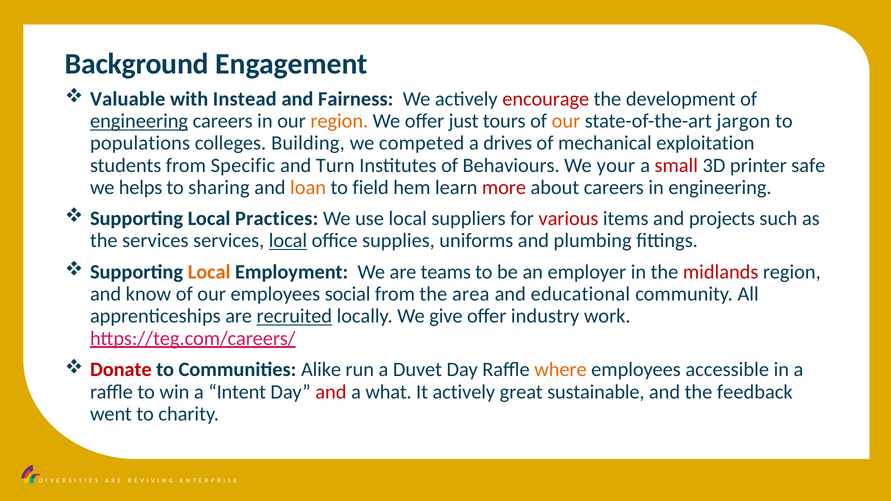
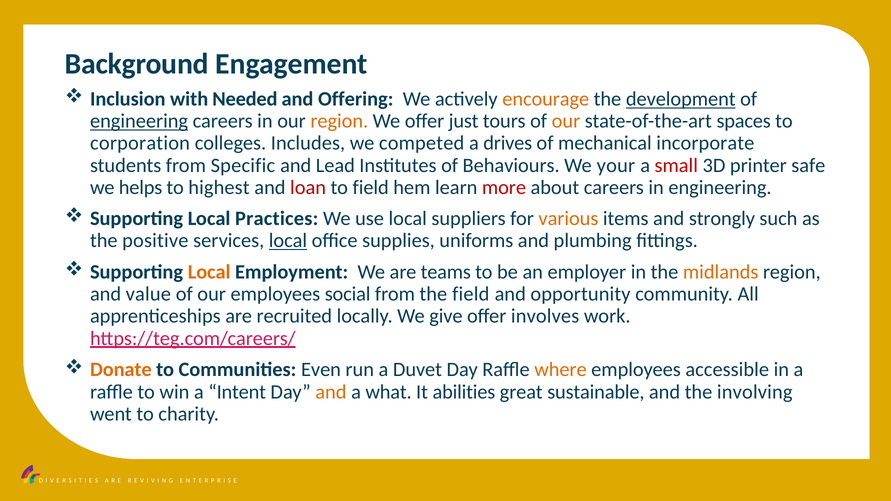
Valuable: Valuable -> Inclusion
Instead: Instead -> Needed
Fairness: Fairness -> Offering
encourage colour: red -> orange
development underline: none -> present
jargon: jargon -> spaces
populations: populations -> corporation
Building: Building -> Includes
exploitation: exploitation -> incorporate
Turn: Turn -> Lead
sharing: sharing -> highest
loan colour: orange -> red
various colour: red -> orange
projects: projects -> strongly
the services: services -> positive
midlands colour: red -> orange
know: know -> value
the area: area -> field
educational: educational -> opportunity
recruited underline: present -> none
industry: industry -> involves
Donate colour: red -> orange
Alike: Alike -> Even
and at (331, 392) colour: red -> orange
It actively: actively -> abilities
feedback: feedback -> involving
